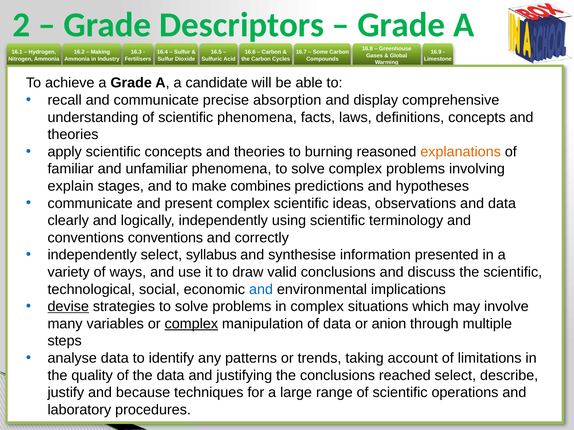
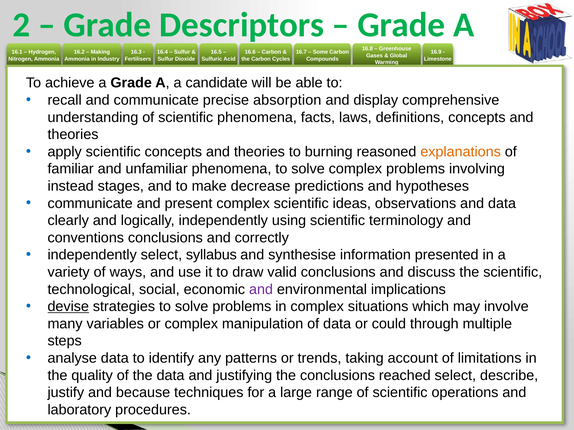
explain: explain -> instead
combines: combines -> decrease
conventions conventions: conventions -> conclusions
and at (261, 290) colour: blue -> purple
complex at (191, 324) underline: present -> none
anion: anion -> could
